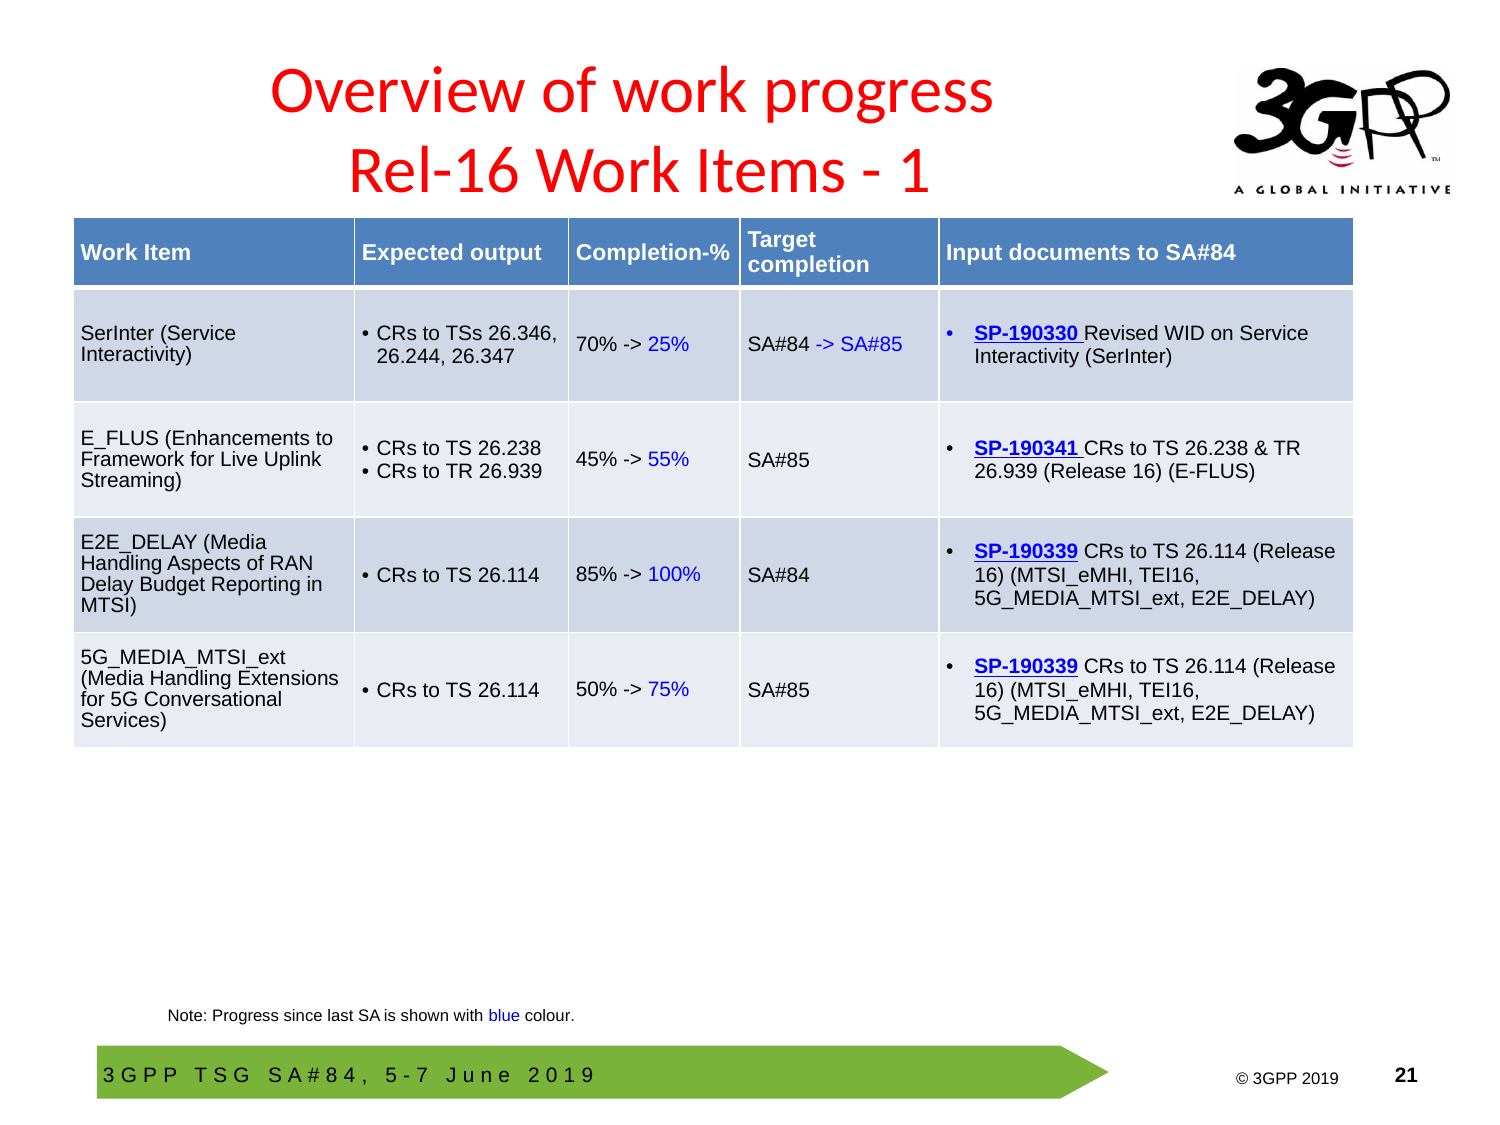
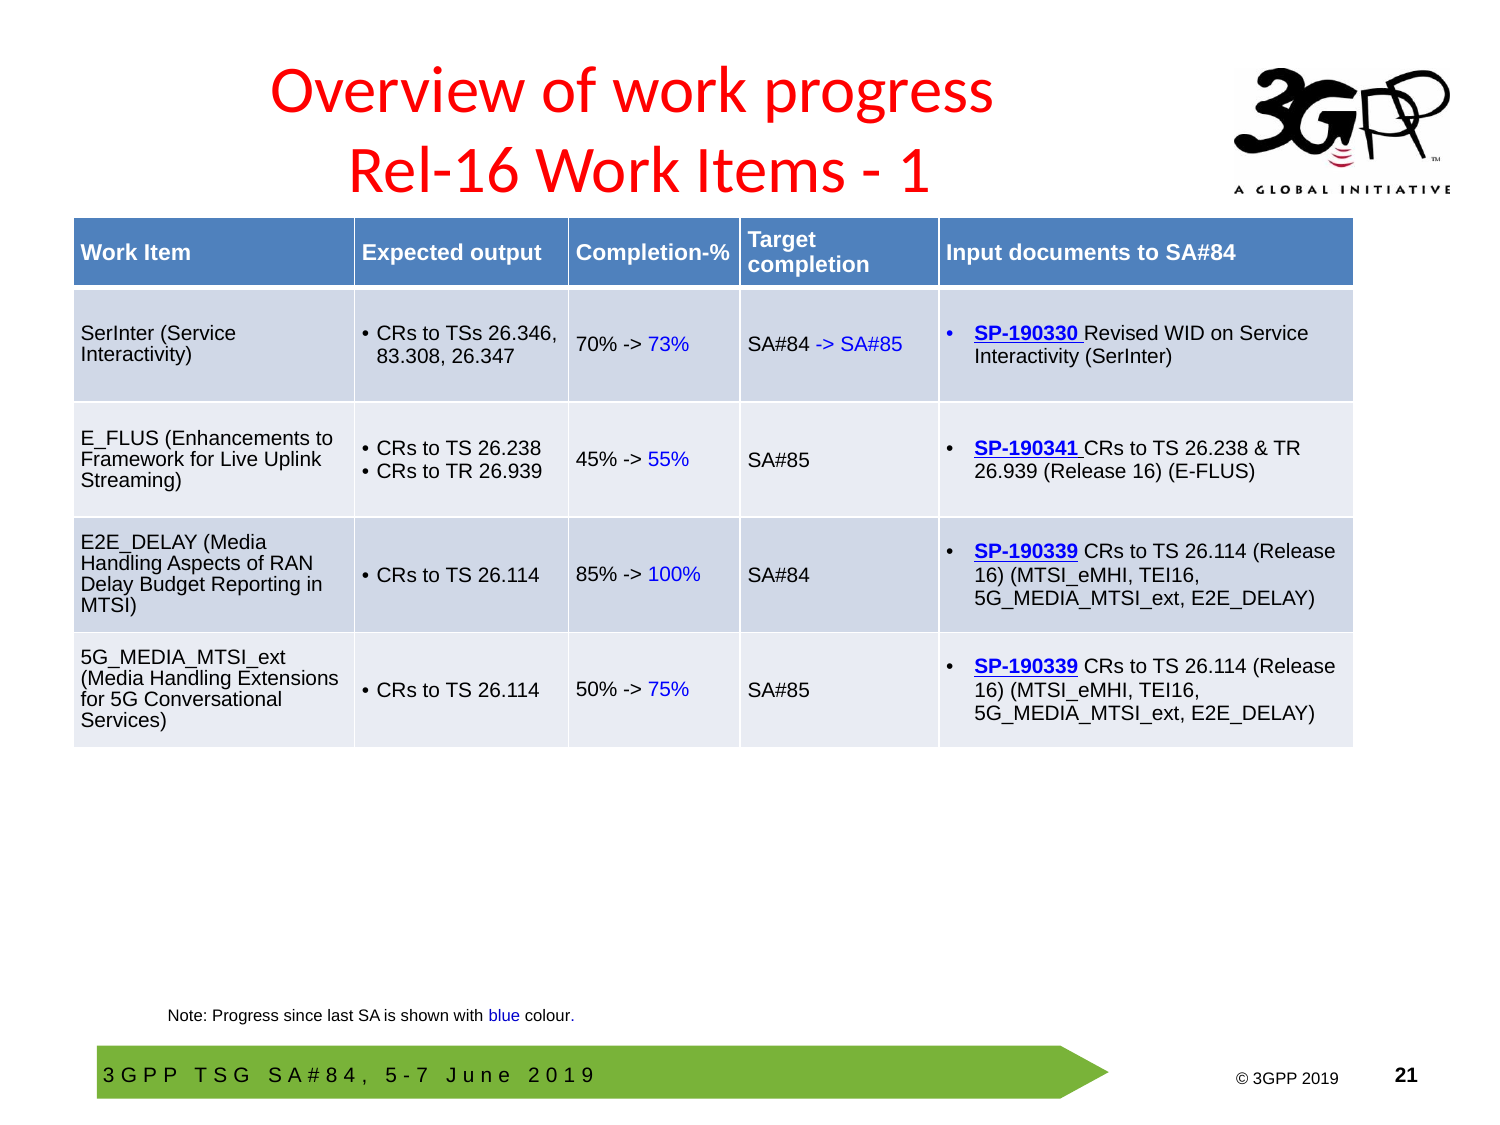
25%: 25% -> 73%
26.244: 26.244 -> 83.308
